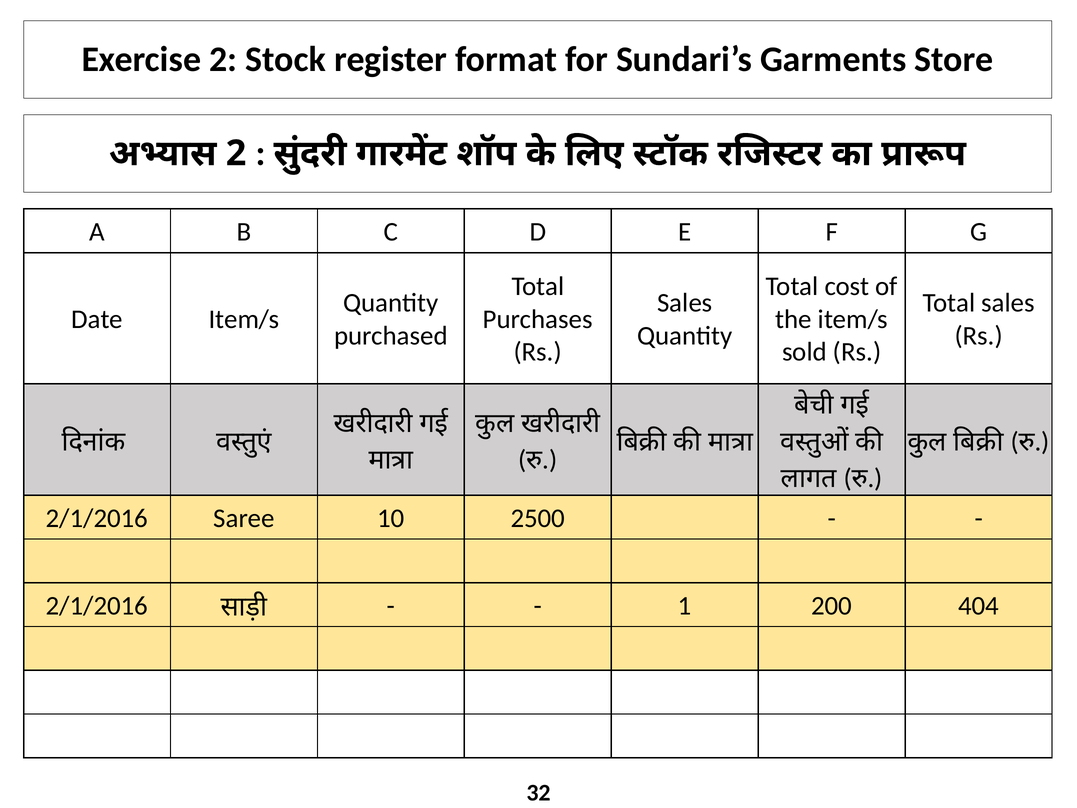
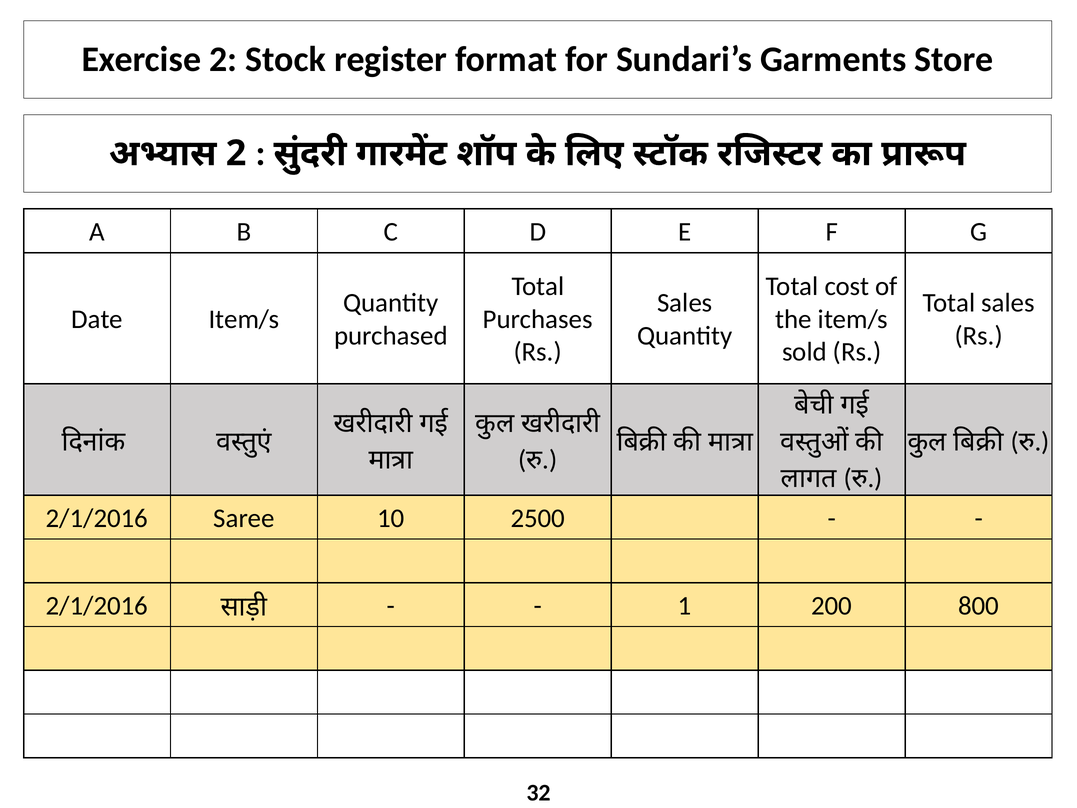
404: 404 -> 800
